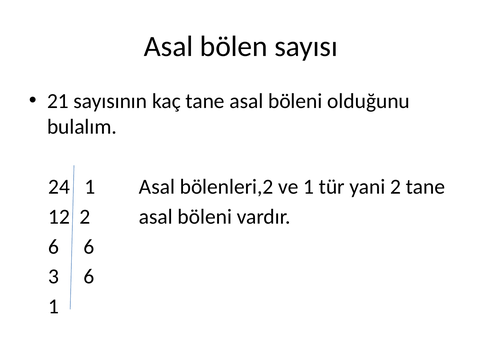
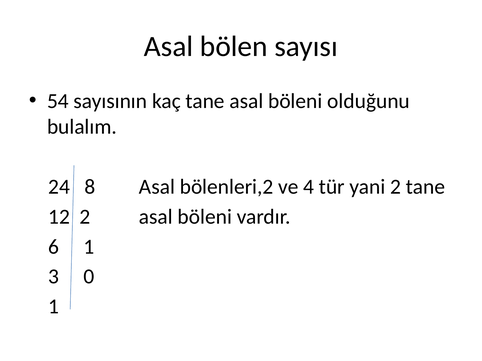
21: 21 -> 54
24 1: 1 -> 8
ve 1: 1 -> 4
6 6: 6 -> 1
3 6: 6 -> 0
